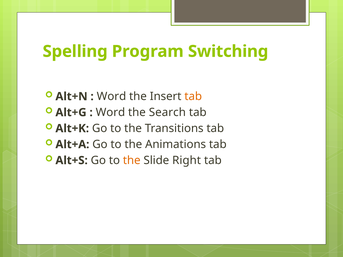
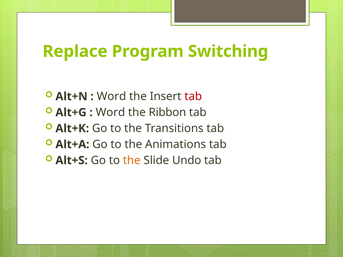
Spelling: Spelling -> Replace
tab at (193, 97) colour: orange -> red
Search: Search -> Ribbon
Right: Right -> Undo
